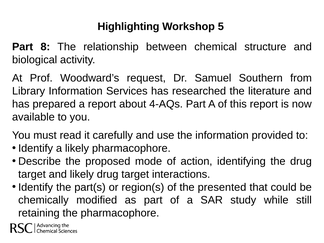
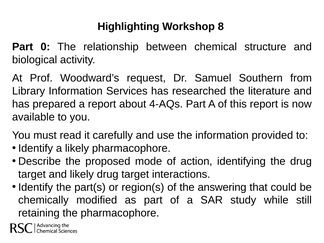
5: 5 -> 8
8: 8 -> 0
presented: presented -> answering
